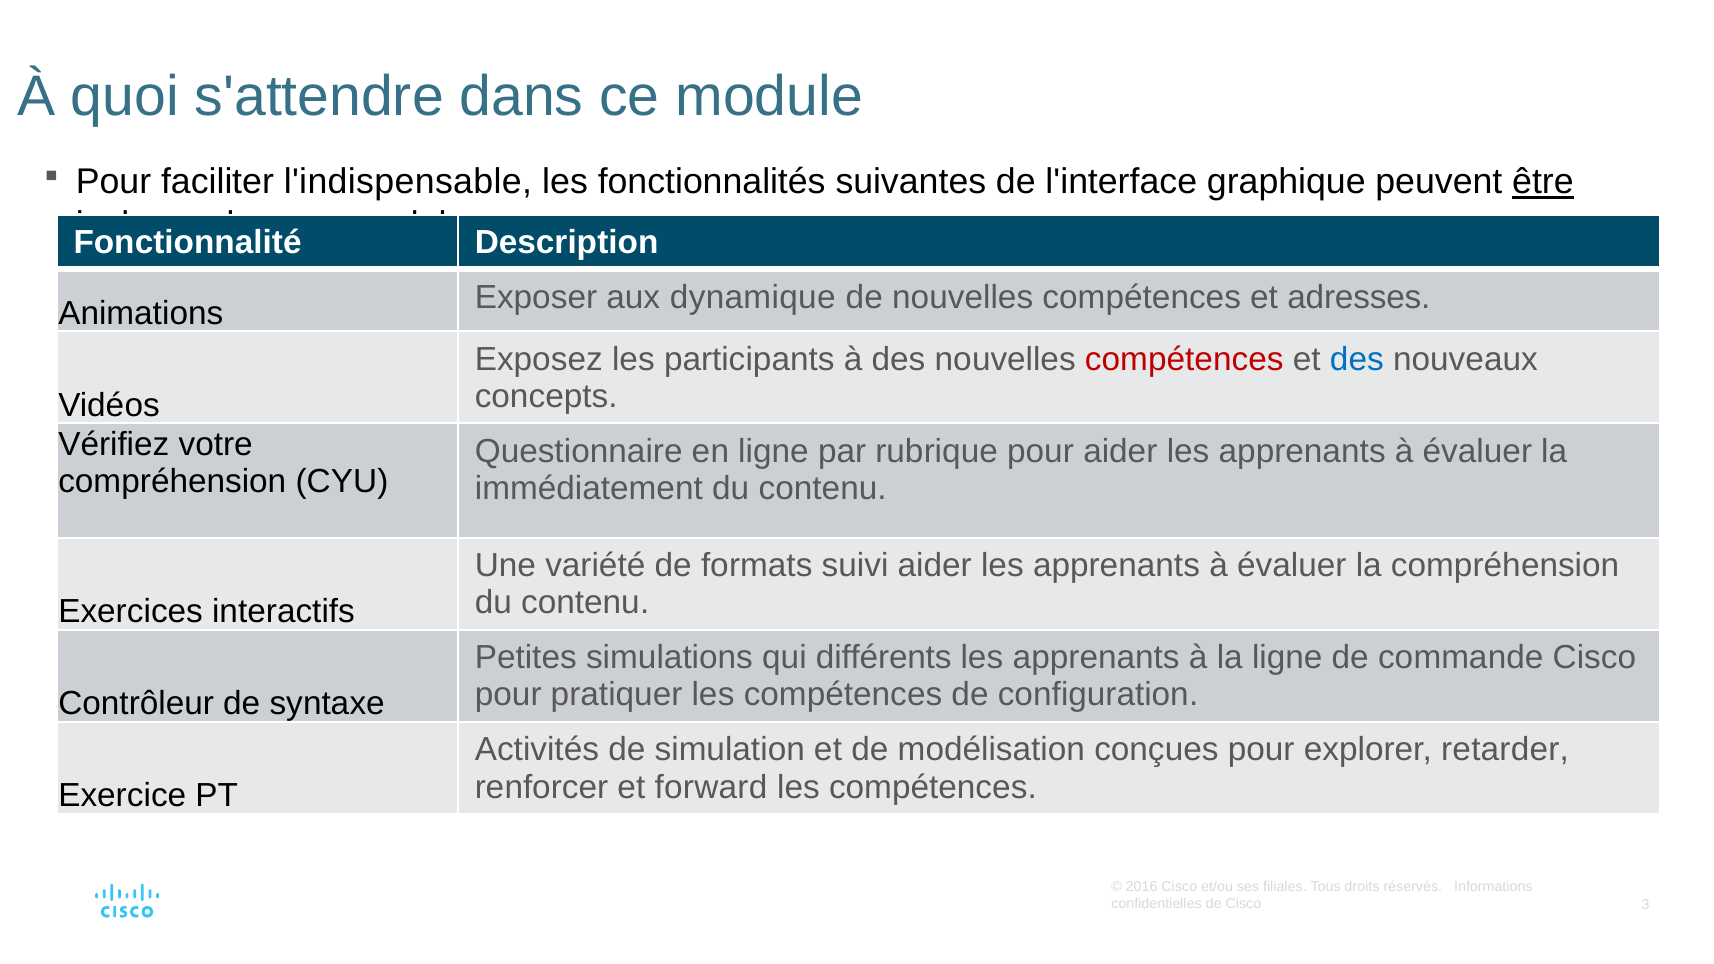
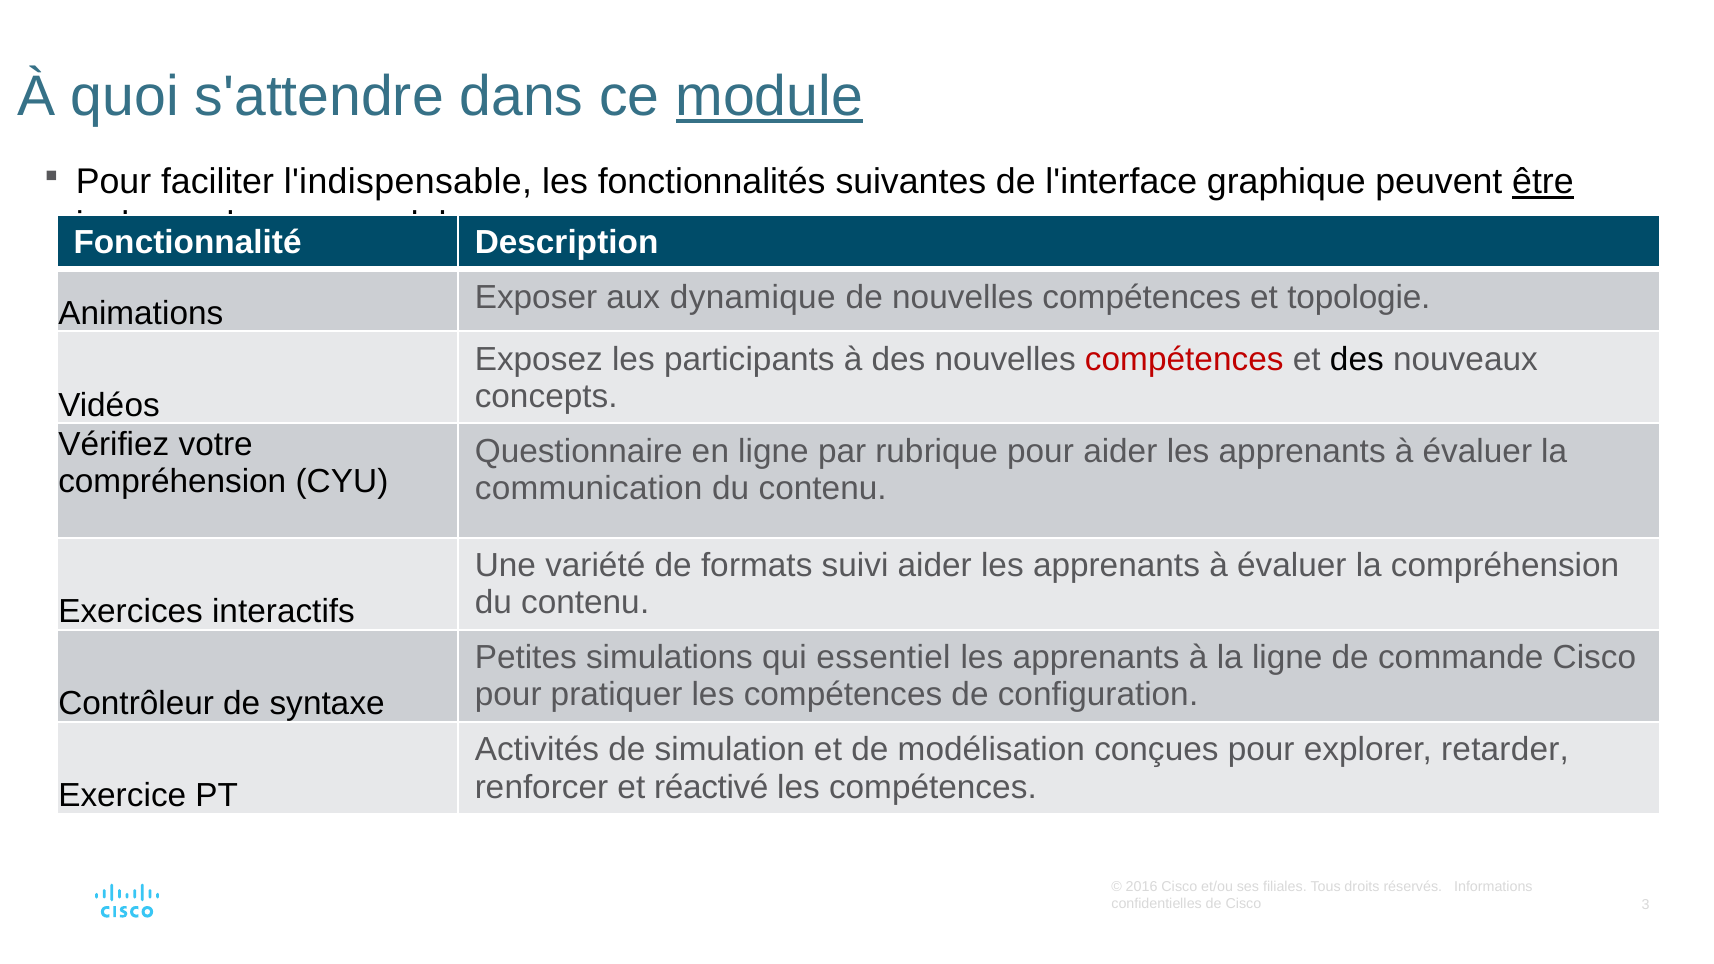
module at (769, 97) underline: none -> present
adresses: adresses -> topologie
des at (1357, 359) colour: blue -> black
immédiatement: immédiatement -> communication
différents: différents -> essentiel
forward: forward -> réactivé
